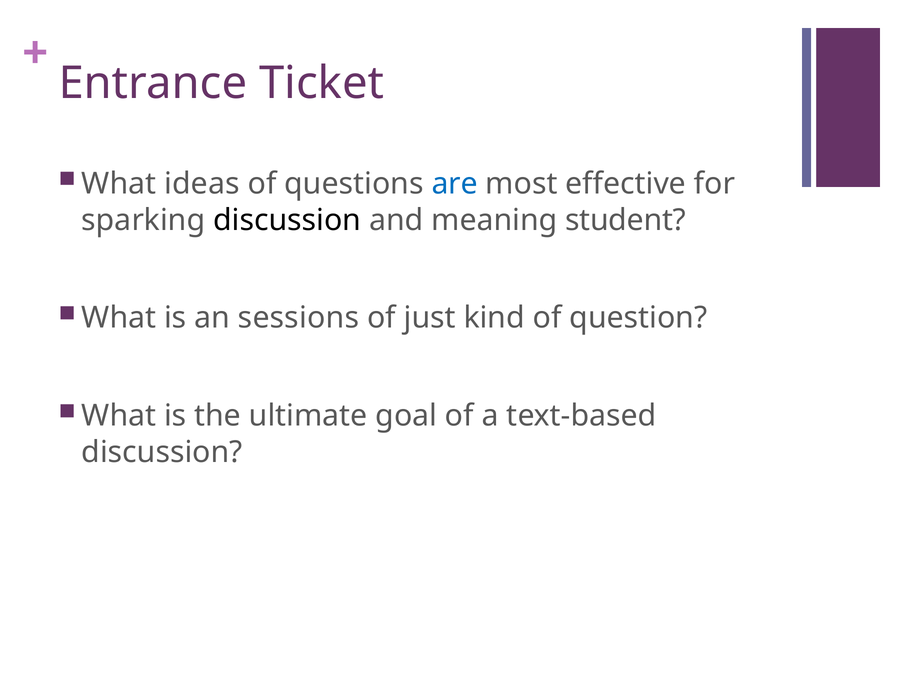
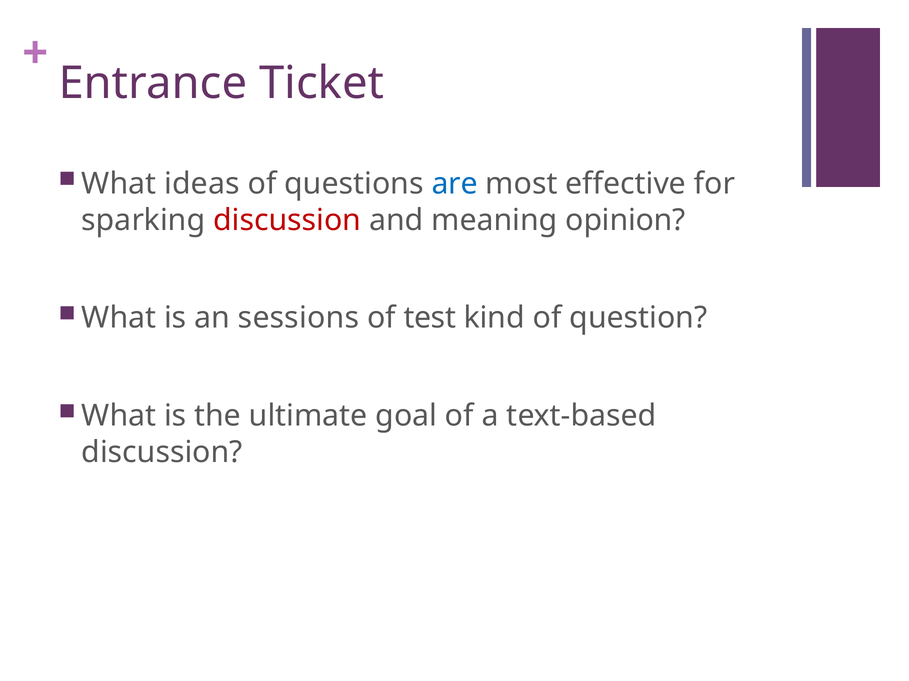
discussion at (287, 220) colour: black -> red
student: student -> opinion
just: just -> test
